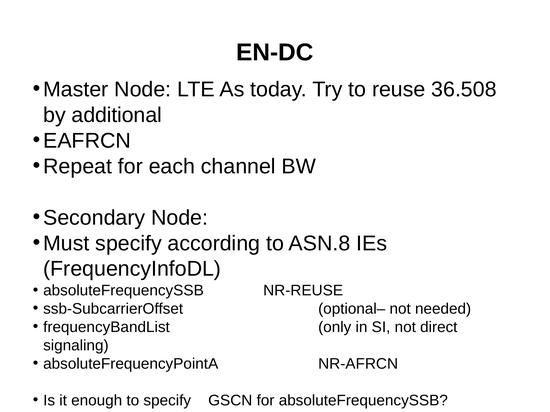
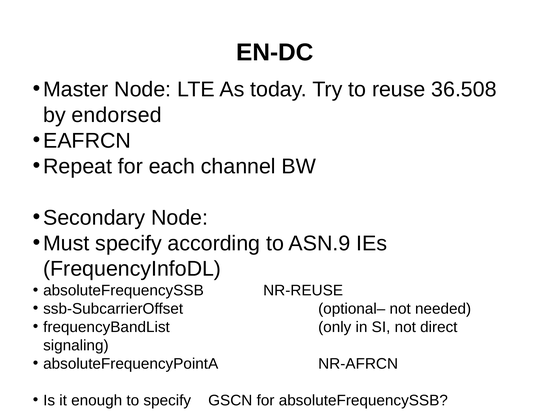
additional: additional -> endorsed
ASN.8: ASN.8 -> ASN.9
